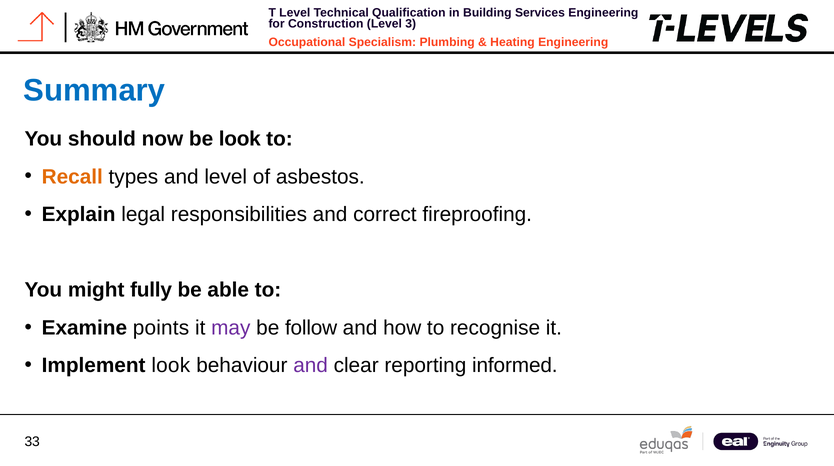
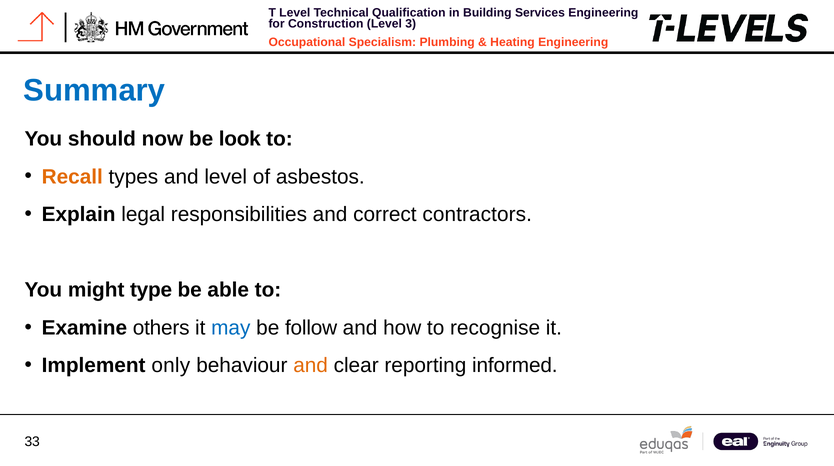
fireproofing: fireproofing -> contractors
fully: fully -> type
points: points -> others
may colour: purple -> blue
Implement look: look -> only
and at (311, 366) colour: purple -> orange
